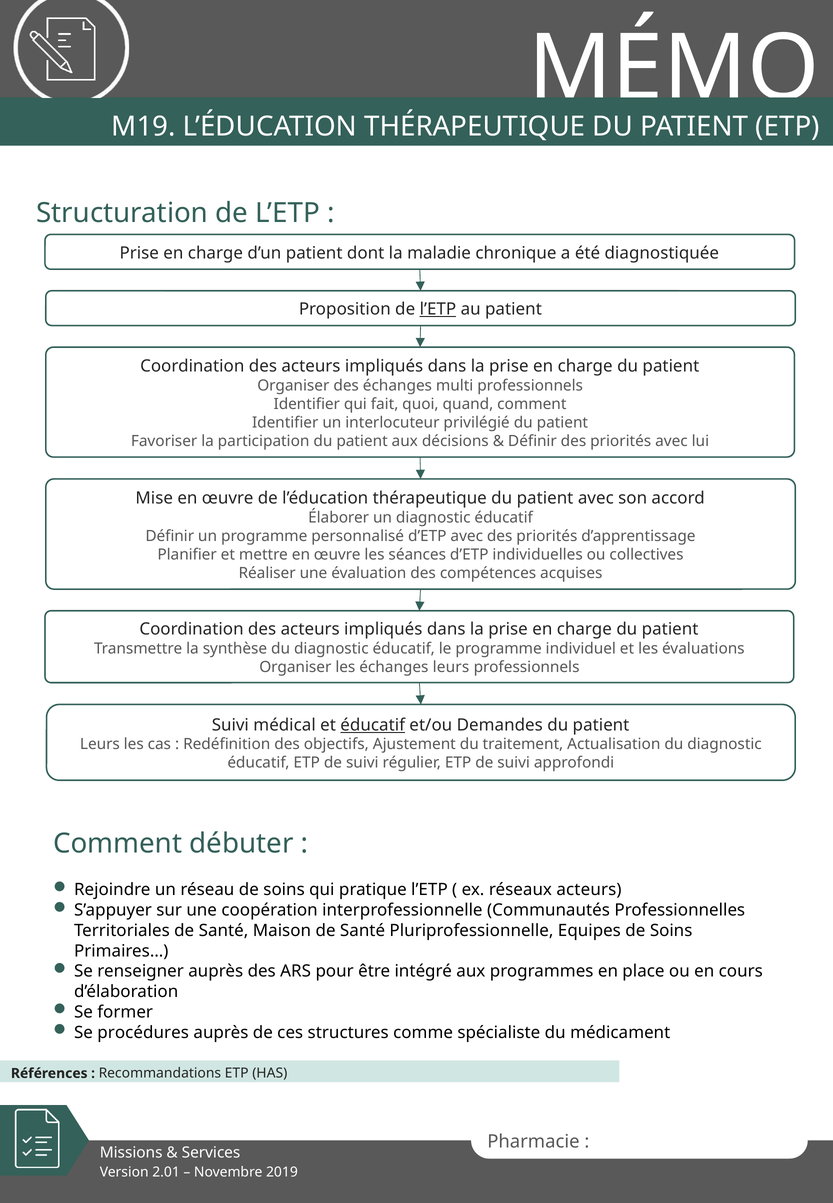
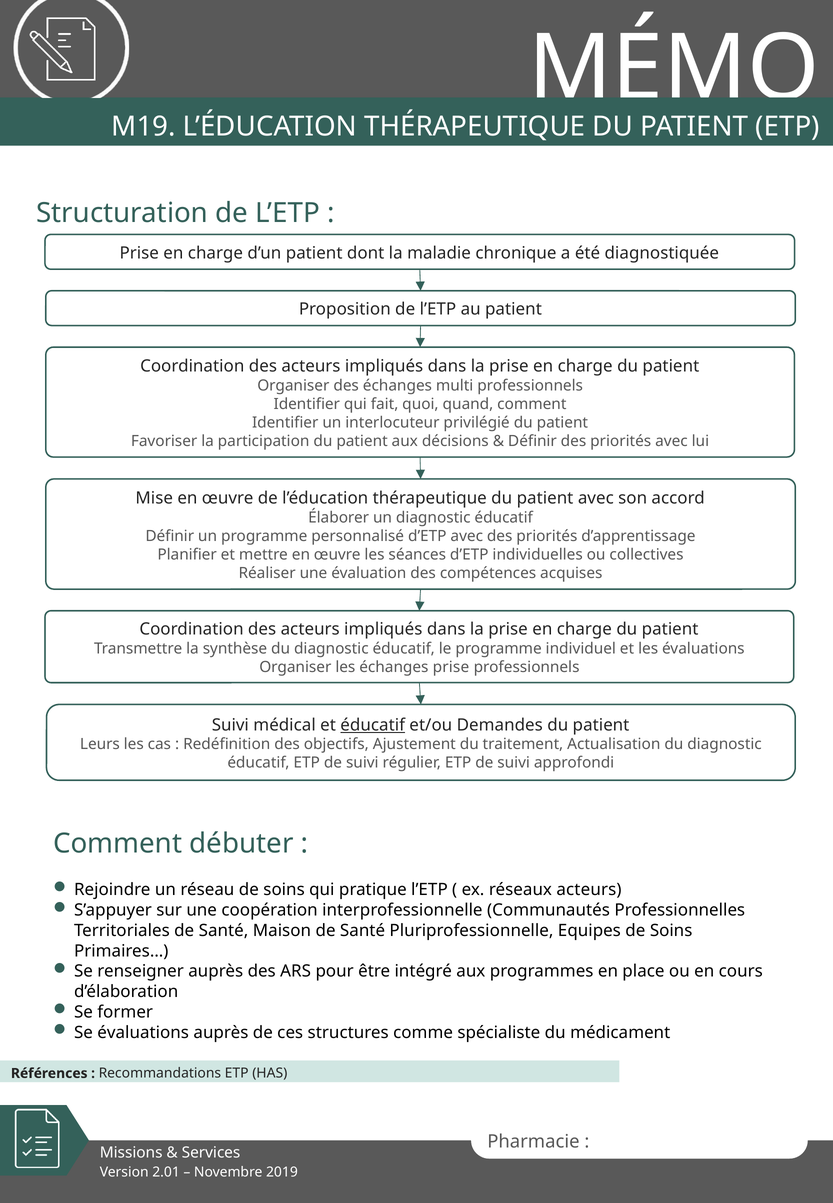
l’ETP at (438, 309) underline: present -> none
échanges leurs: leurs -> prise
Se procédures: procédures -> évaluations
